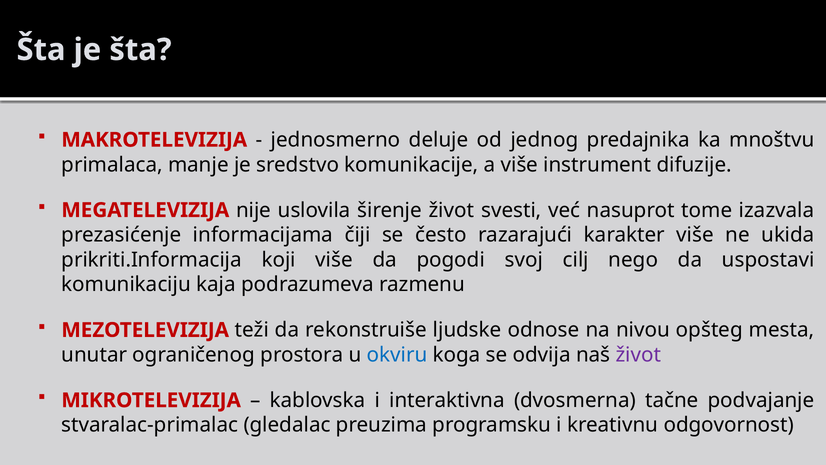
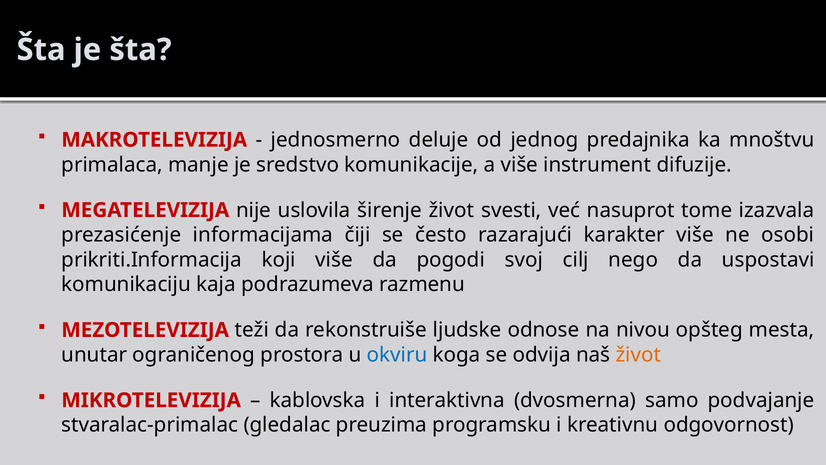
ukida: ukida -> osobi
život at (638, 355) colour: purple -> orange
tačne: tačne -> samo
